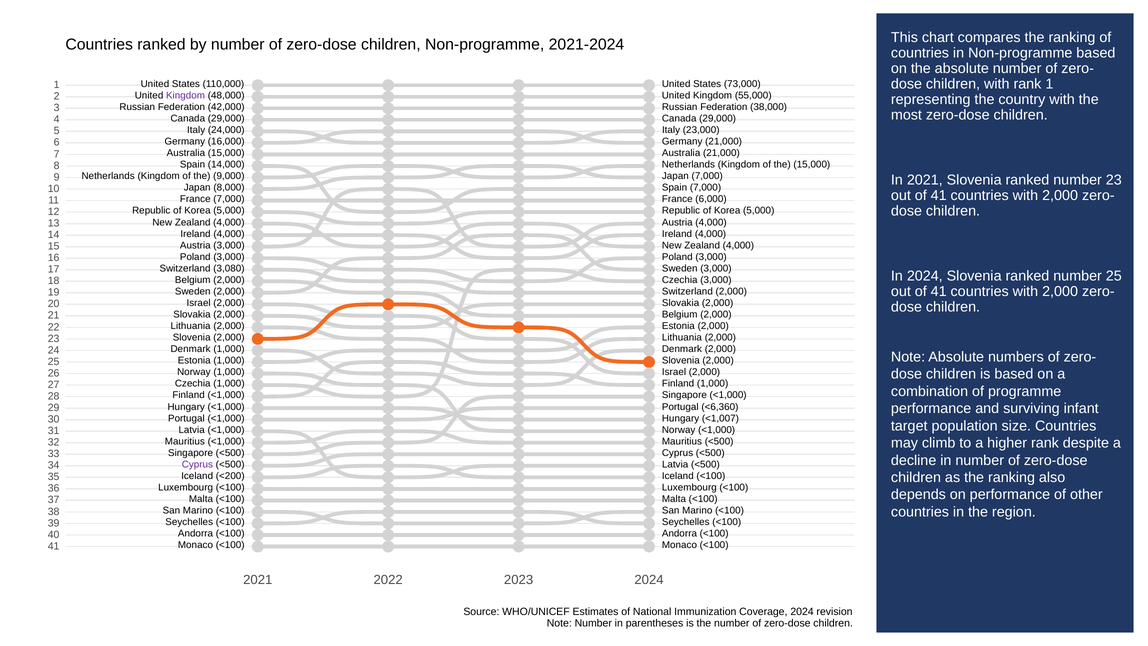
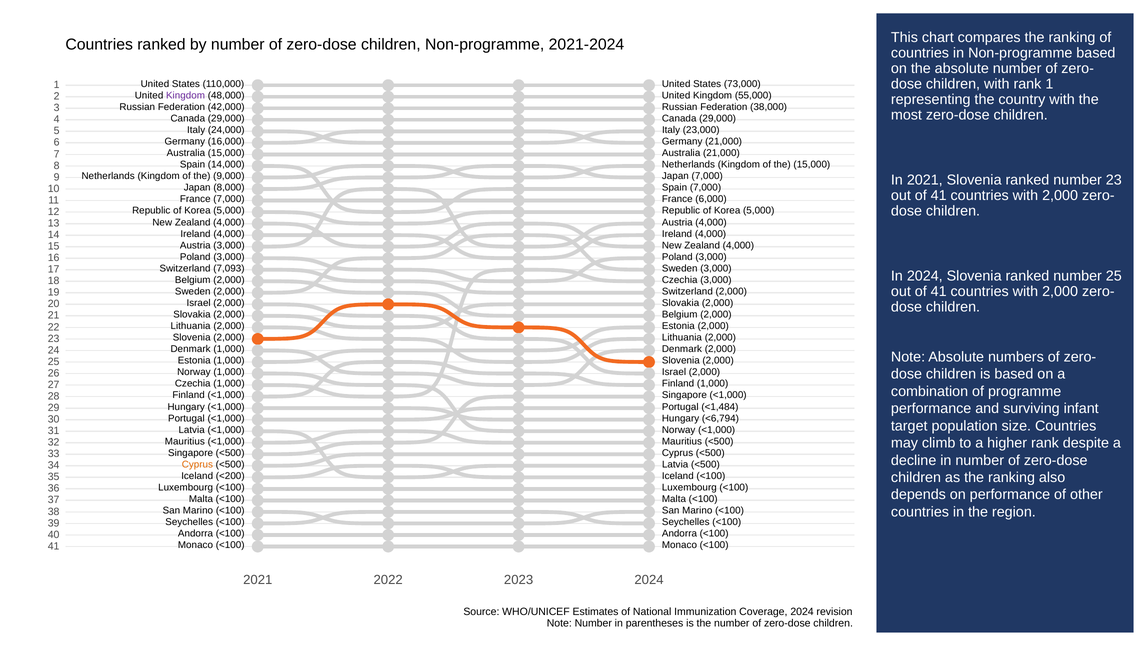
3,080: 3,080 -> 7,093
<6,360: <6,360 -> <1,484
<1,007: <1,007 -> <6,794
Cyprus at (197, 464) colour: purple -> orange
